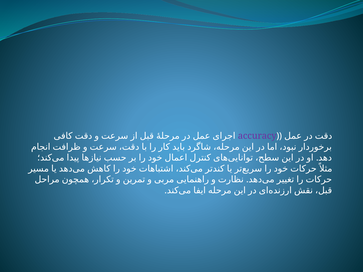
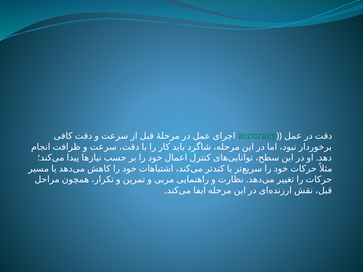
accuracy colour: purple -> green
